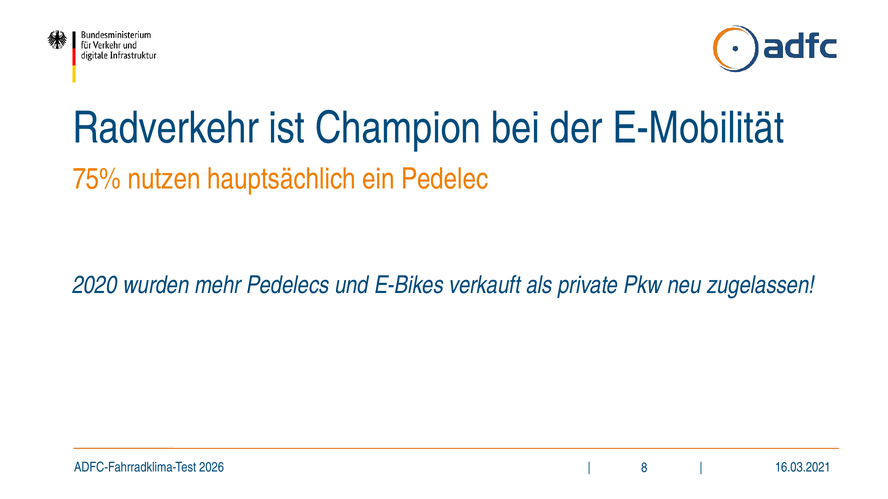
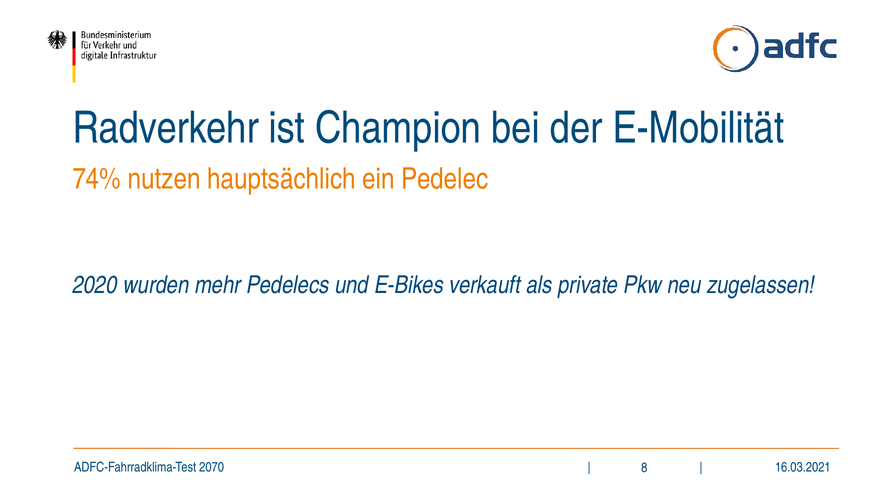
75%: 75% -> 74%
2026: 2026 -> 2070
